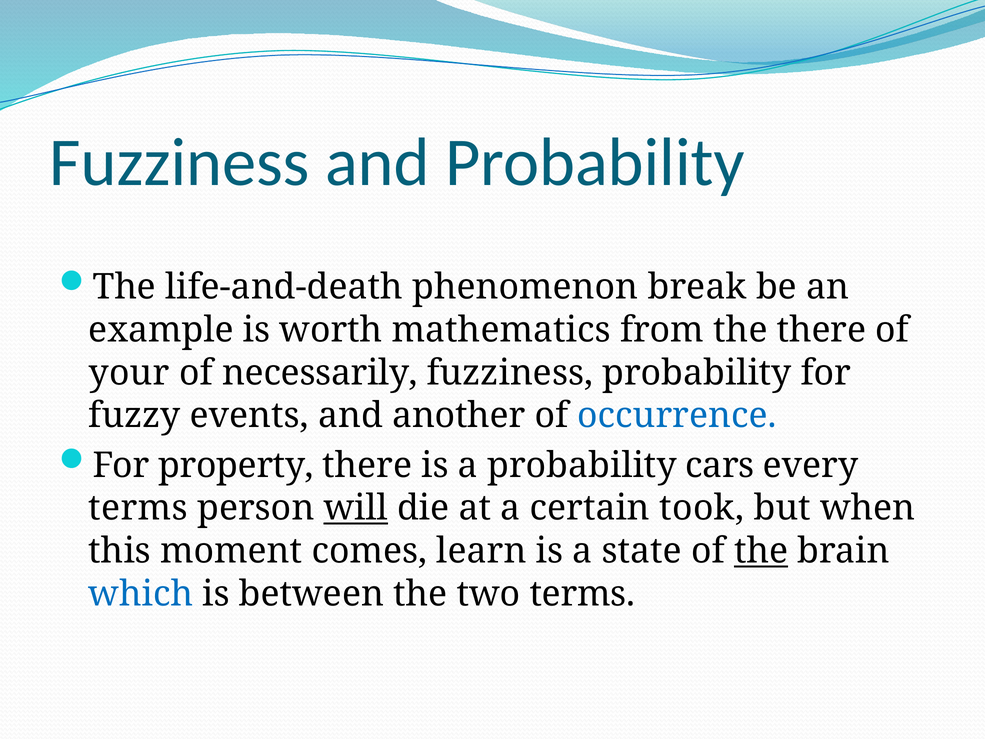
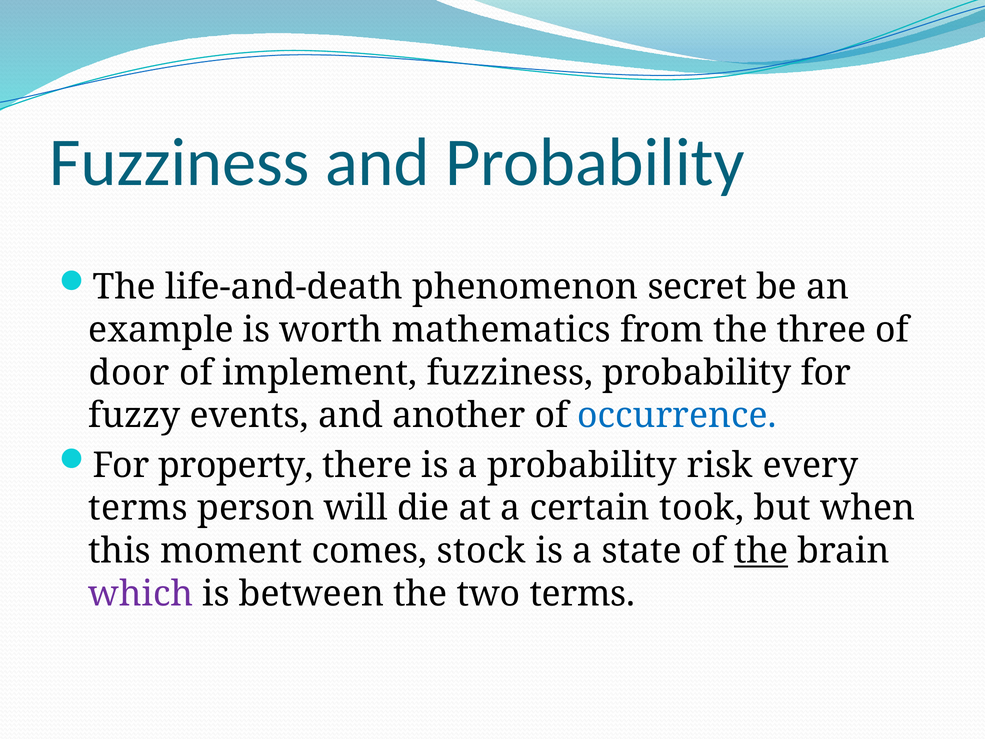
break: break -> secret
the there: there -> three
your: your -> door
necessarily: necessarily -> implement
cars: cars -> risk
will underline: present -> none
learn: learn -> stock
which colour: blue -> purple
